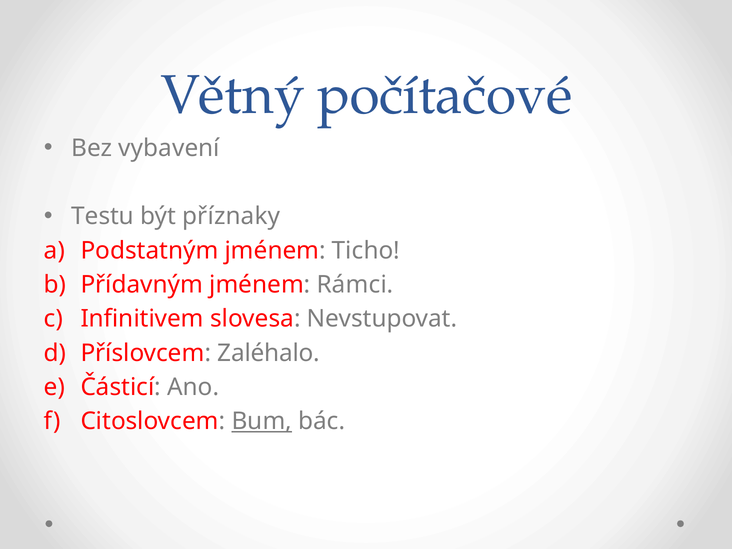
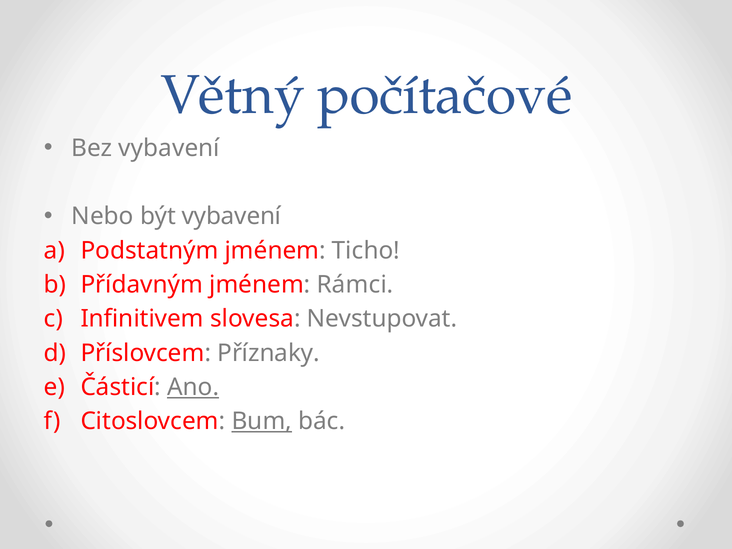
Testu: Testu -> Nebo
být příznaky: příznaky -> vybavení
Zaléhalo: Zaléhalo -> Příznaky
Ano underline: none -> present
